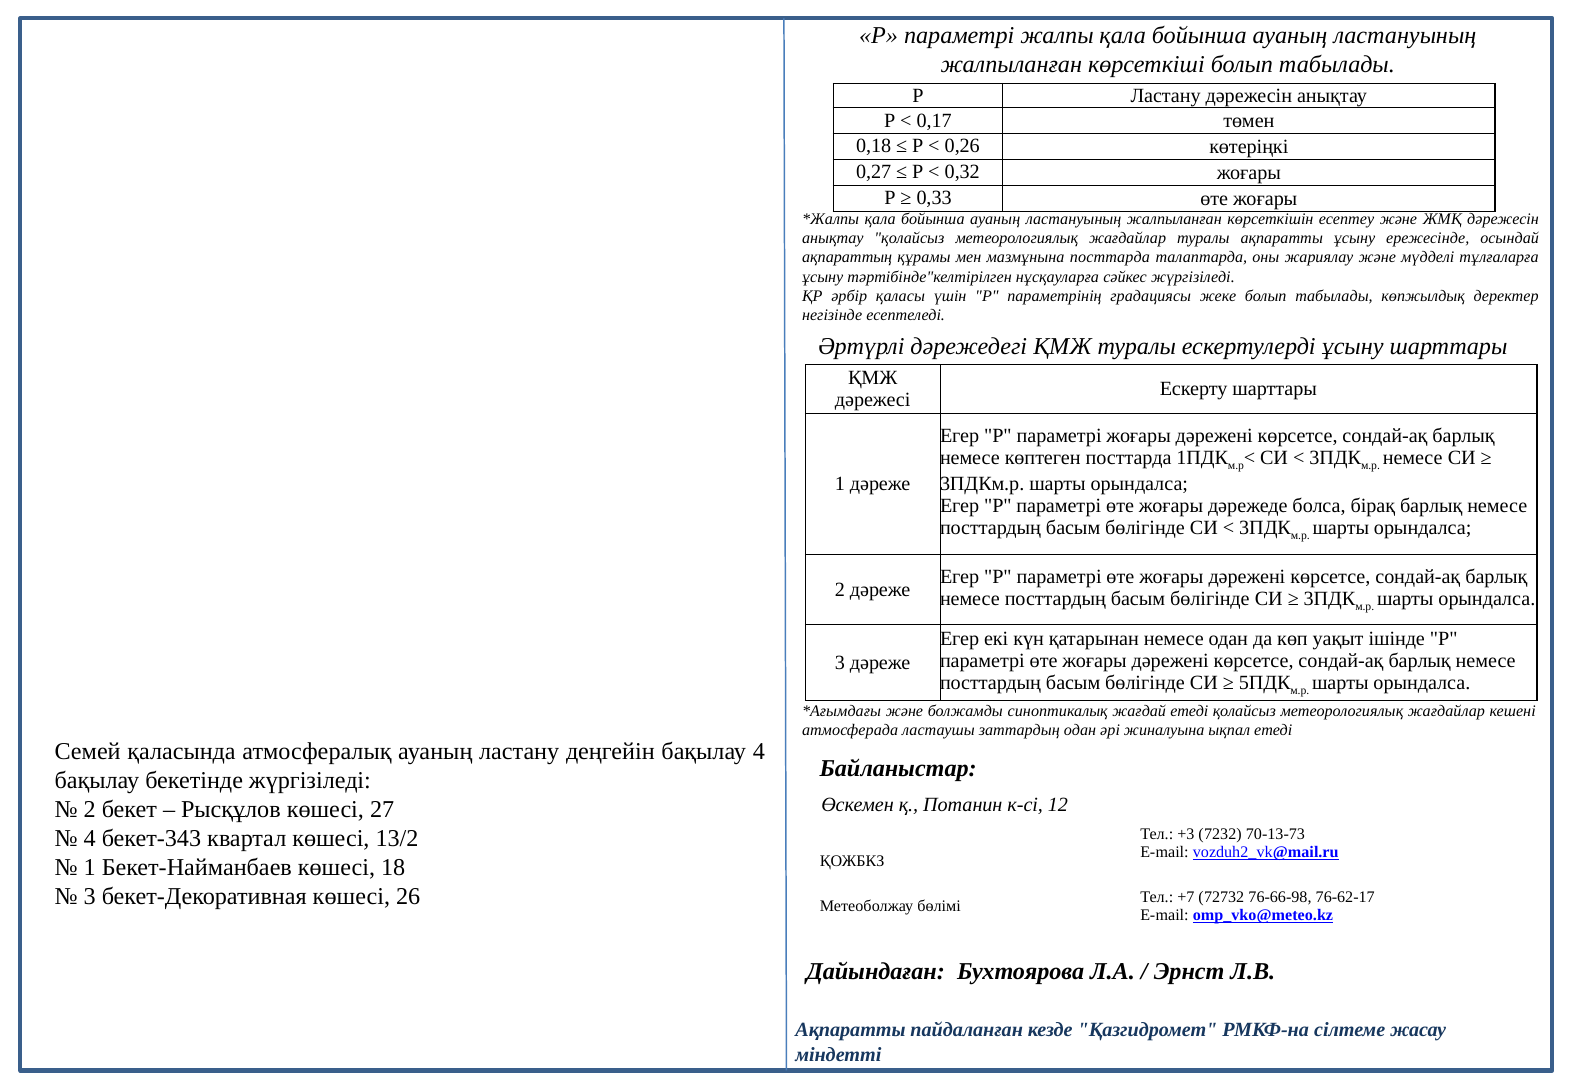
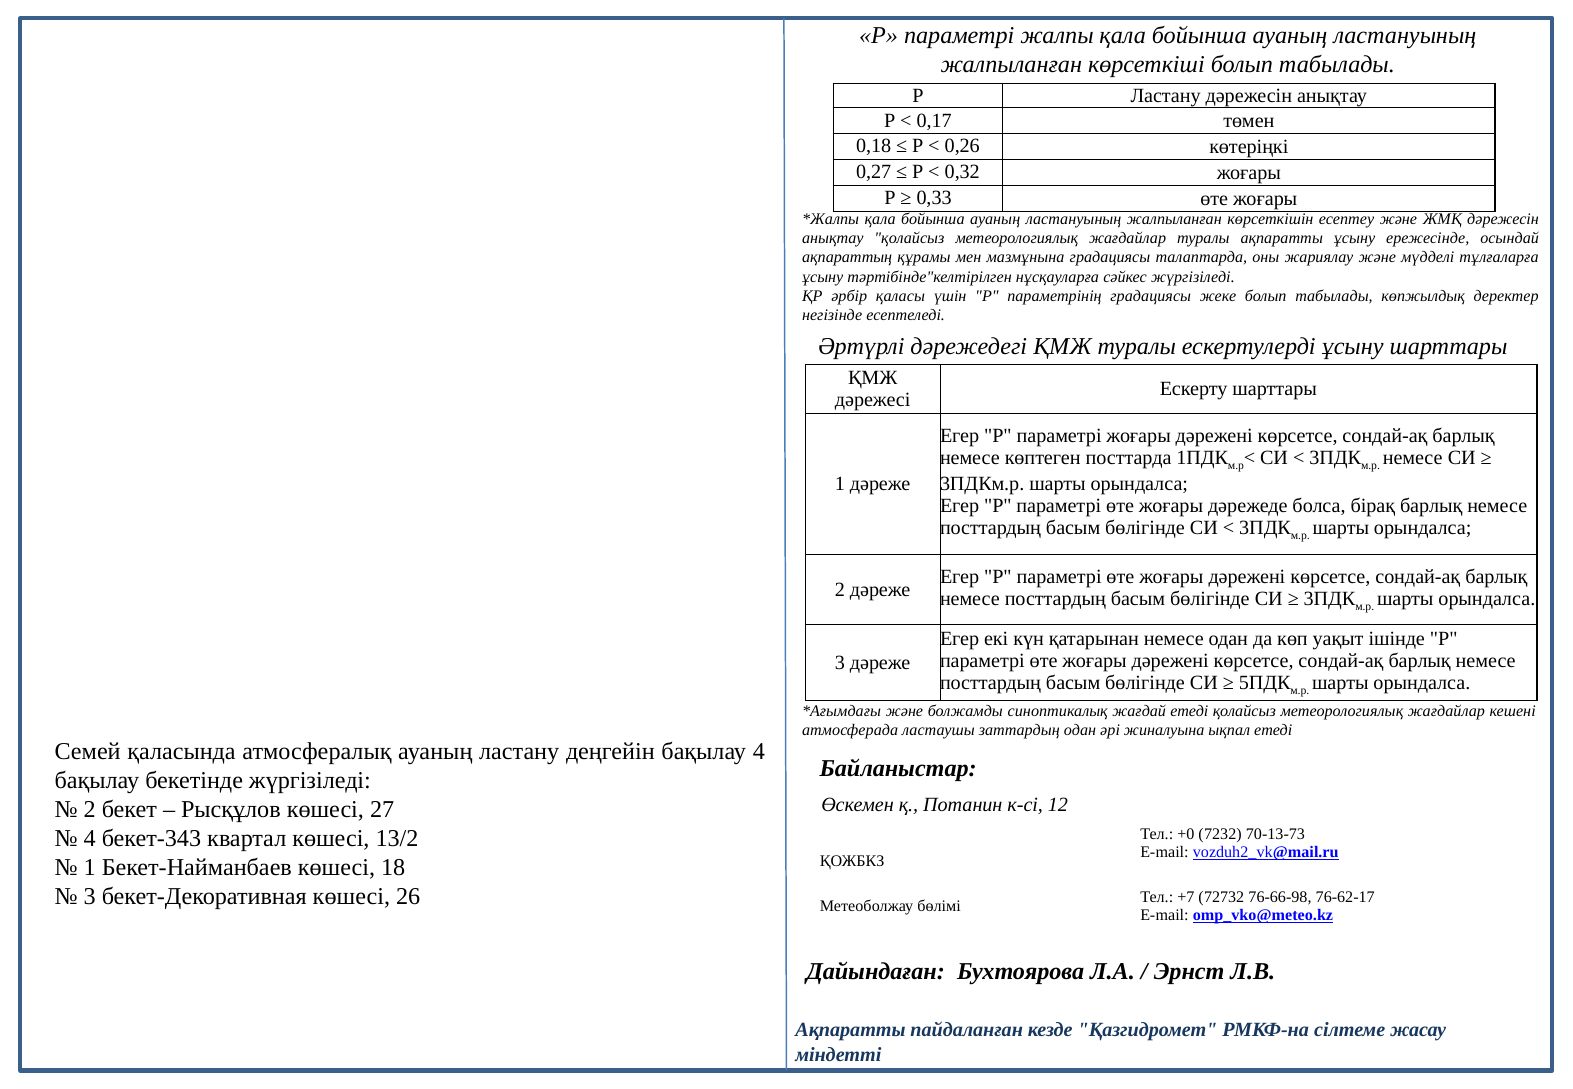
мазмұнына посттарда: посттарда -> градациясы
+3: +3 -> +0
